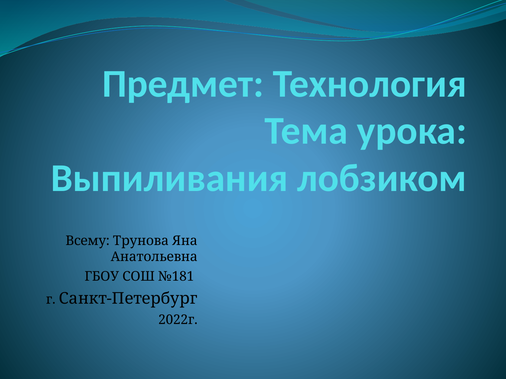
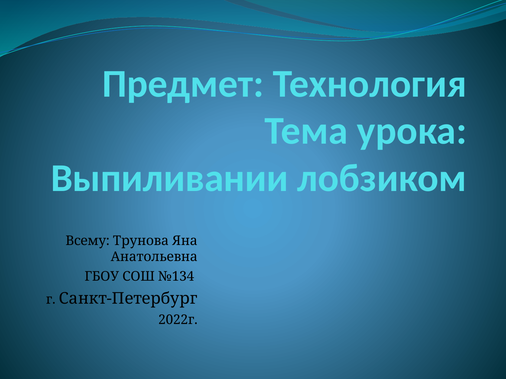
Выпиливания: Выпиливания -> Выпиливании
№181: №181 -> №134
